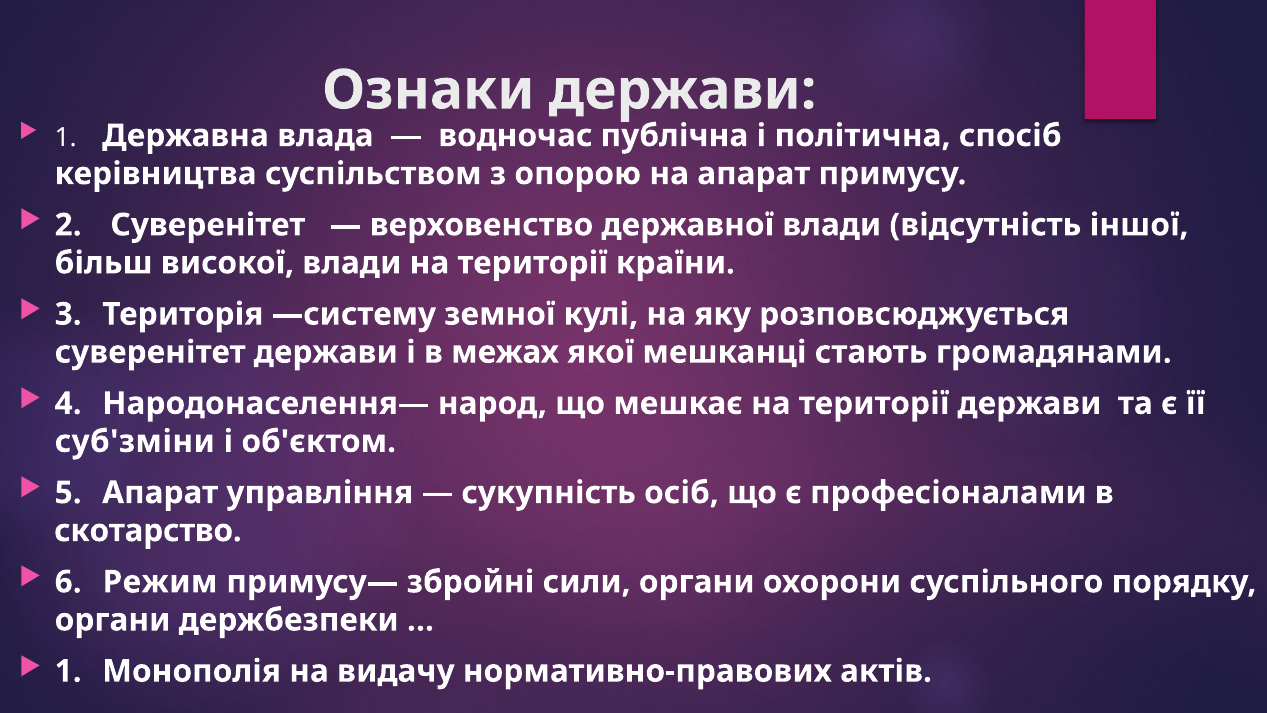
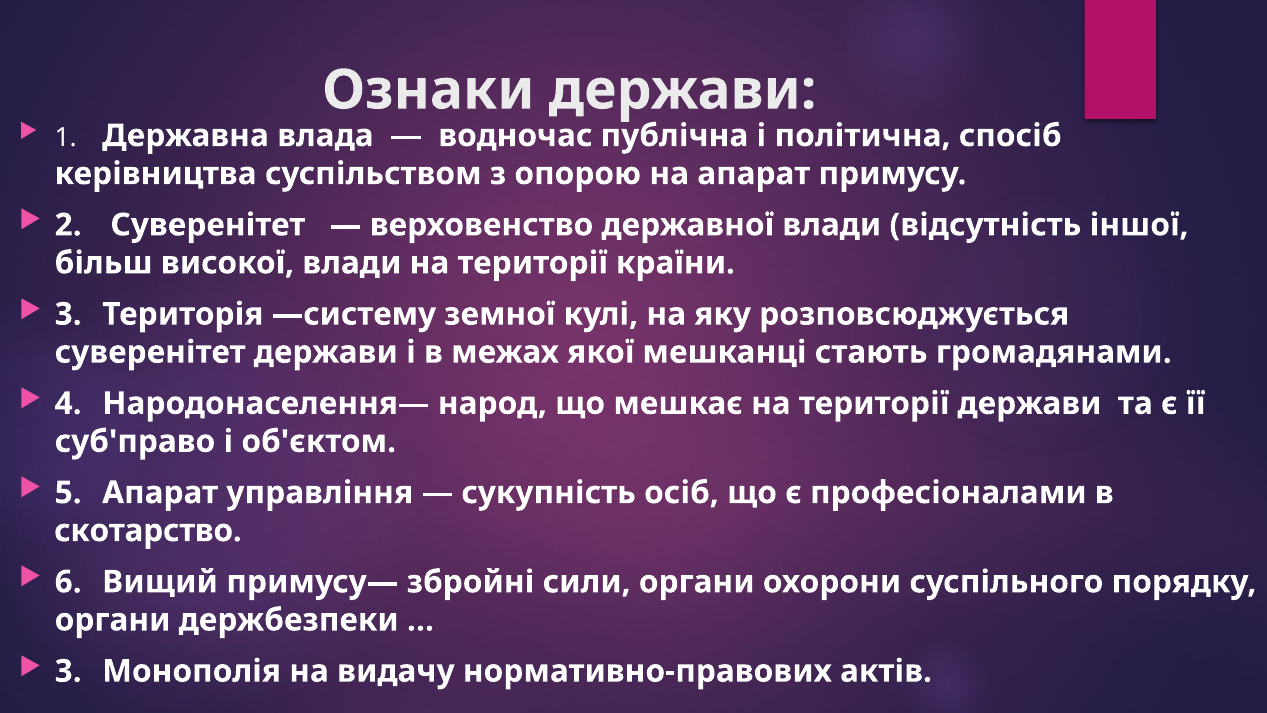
суб'зміни: суб'зміни -> суб'право
Режим: Режим -> Вищий
1 at (68, 671): 1 -> 3
